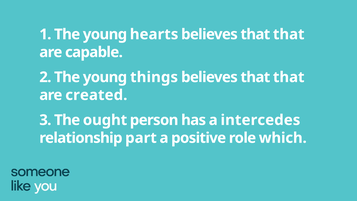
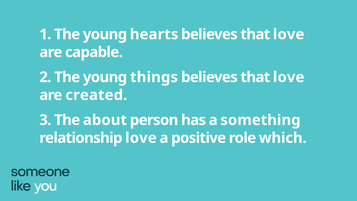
that at (289, 34): that -> love
that at (289, 77): that -> love
ought: ought -> about
intercedes: intercedes -> something
relationship part: part -> love
